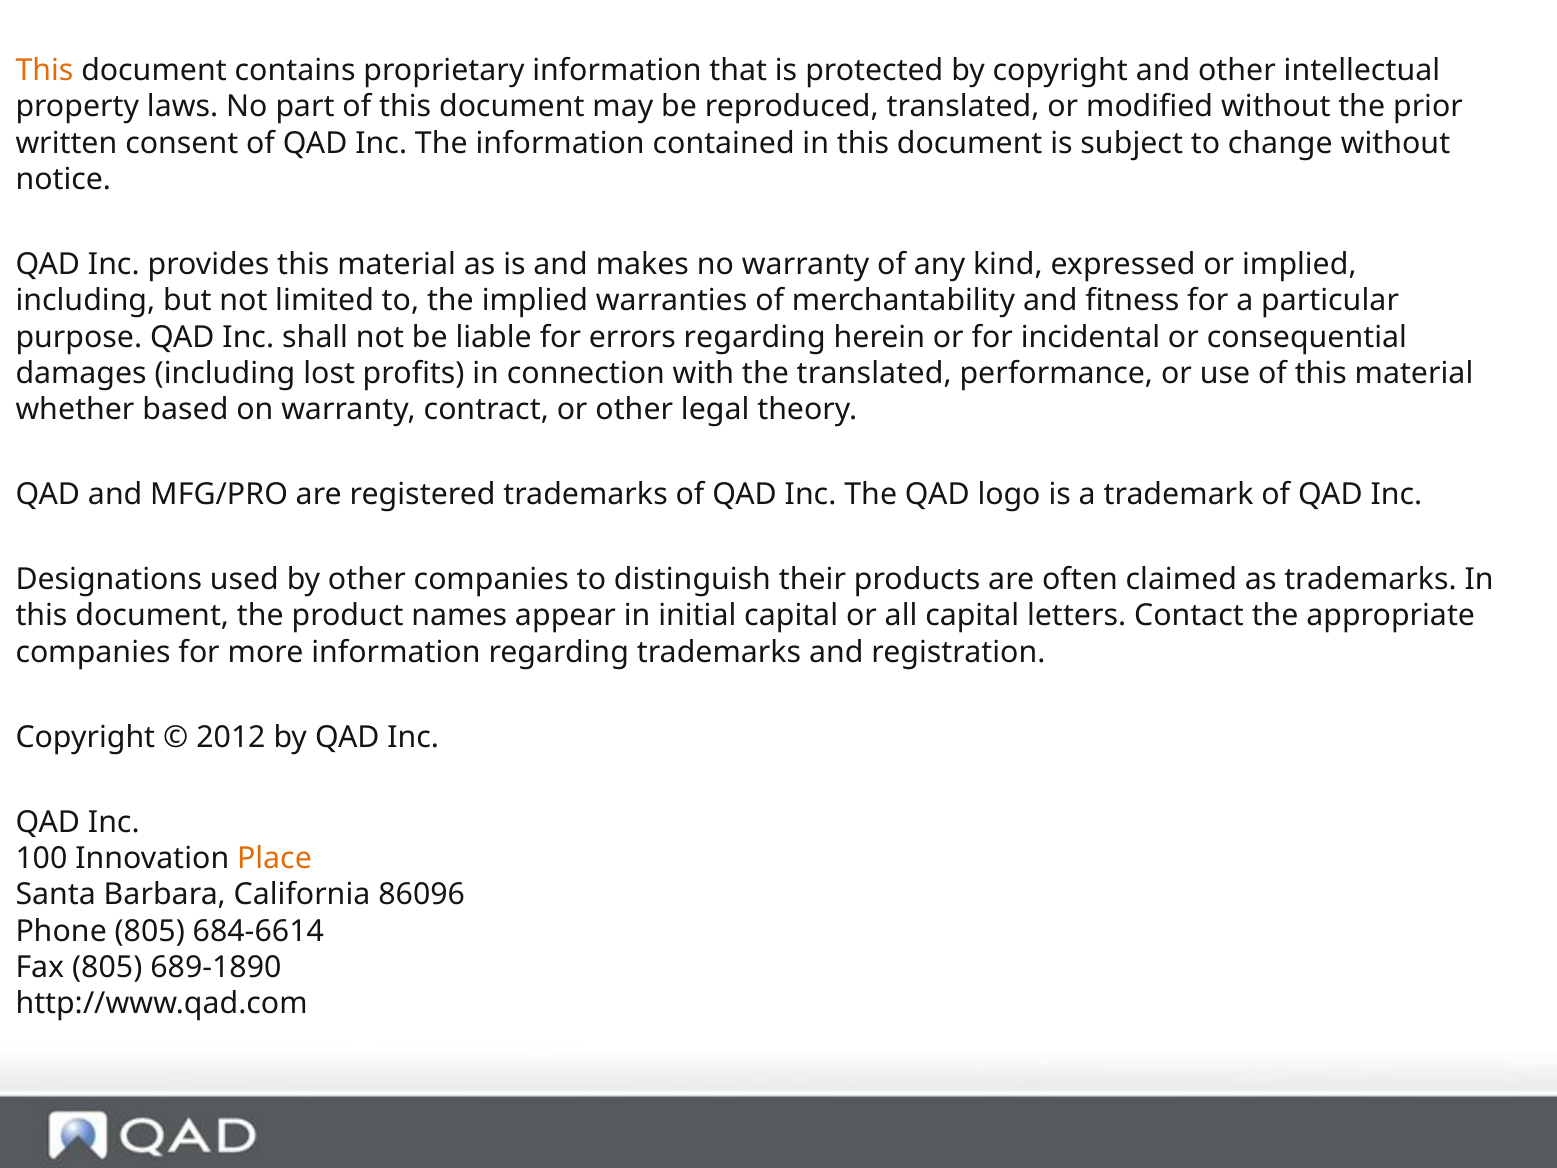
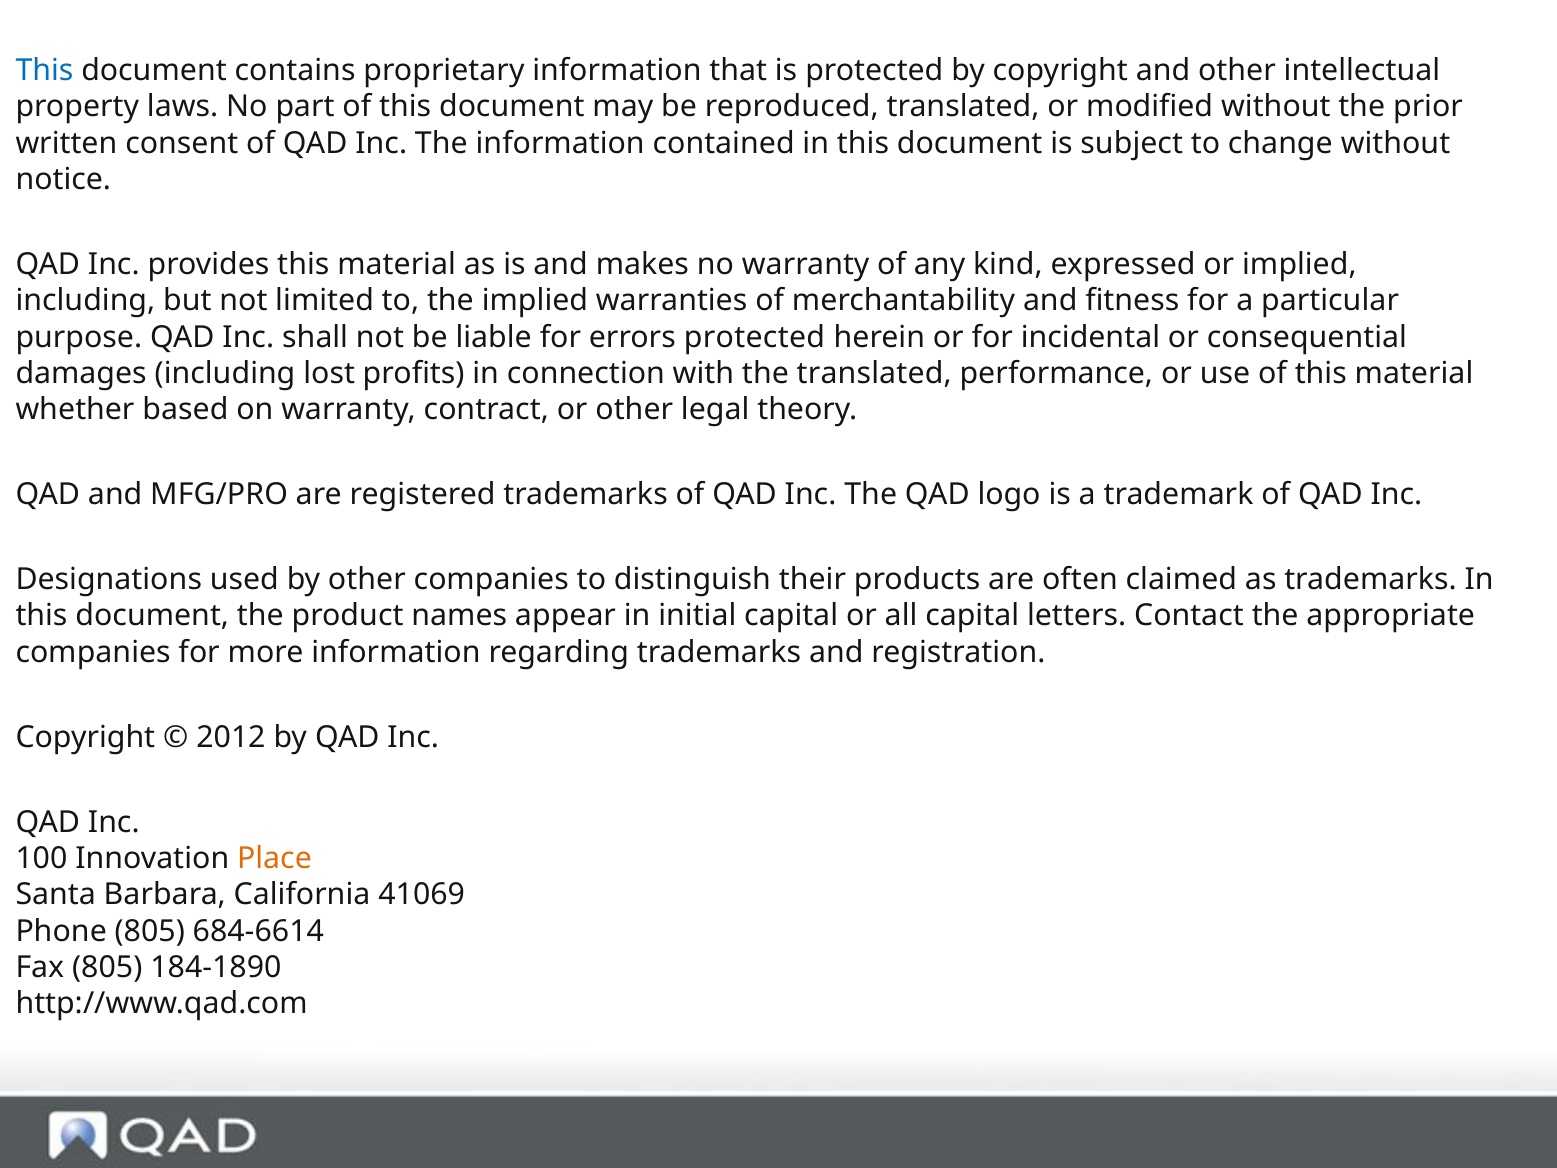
This at (44, 70) colour: orange -> blue
errors regarding: regarding -> protected
86096: 86096 -> 41069
689-1890: 689-1890 -> 184-1890
